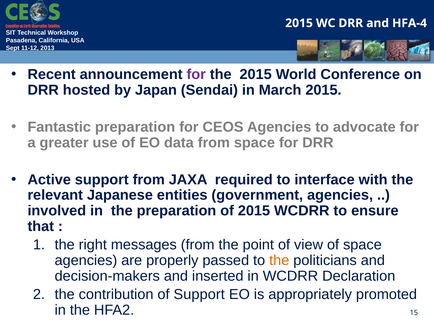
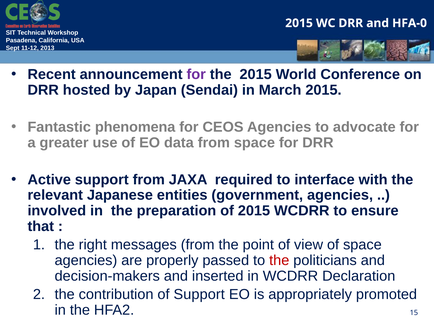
HFA-4: HFA-4 -> HFA-0
Fantastic preparation: preparation -> phenomena
the at (279, 261) colour: orange -> red
